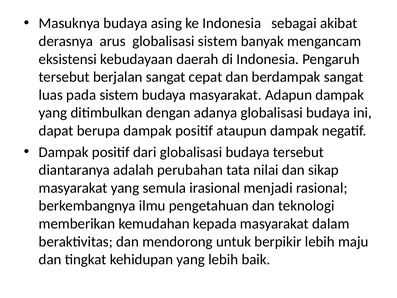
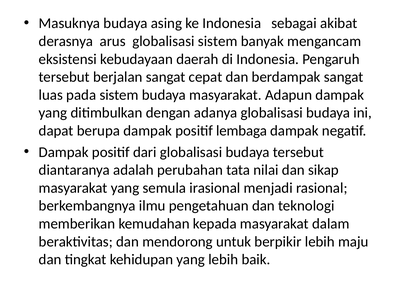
ataupun: ataupun -> lembaga
